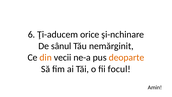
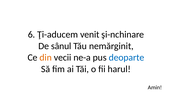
orice: orice -> venit
deoparte colour: orange -> blue
focul: focul -> harul
